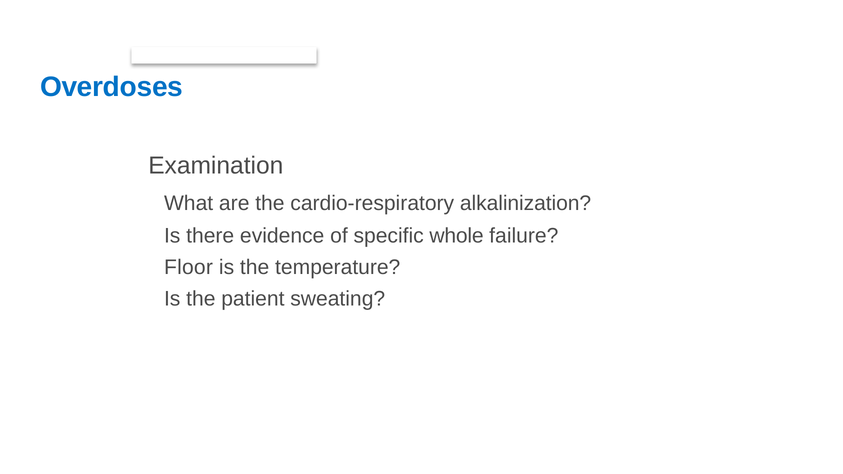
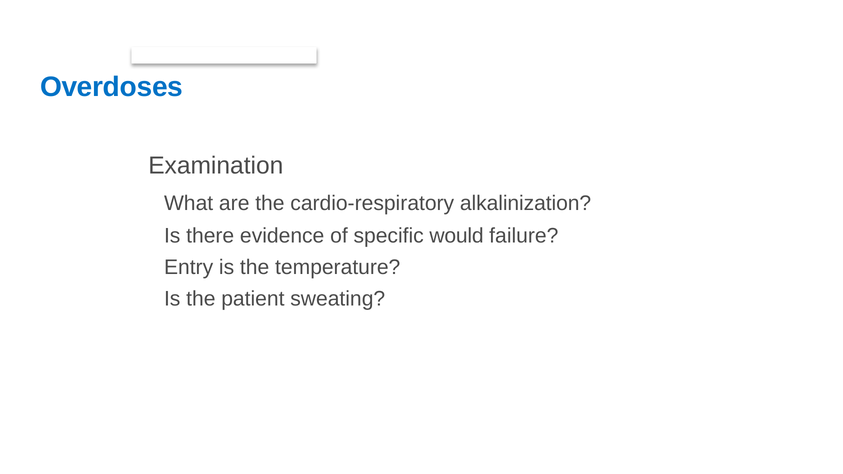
whole: whole -> would
Floor: Floor -> Entry
